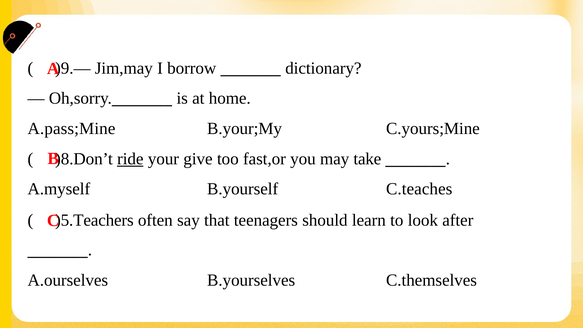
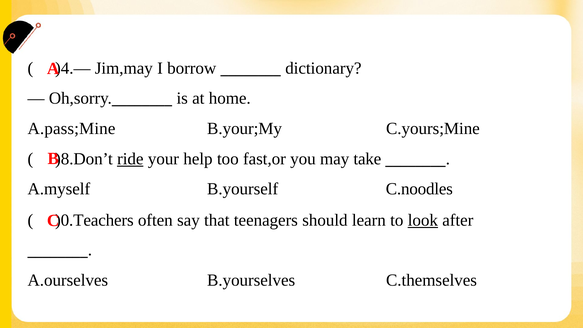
)9.—: )9.— -> )4.—
give: give -> help
C.teaches: C.teaches -> C.noodles
)5.Teachers: )5.Teachers -> )0.Teachers
look underline: none -> present
